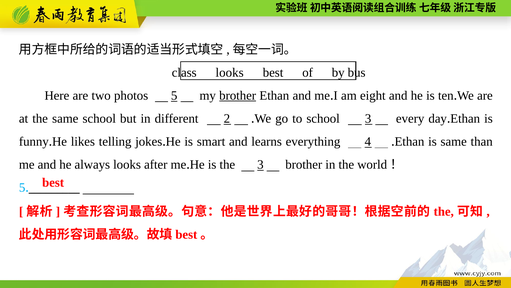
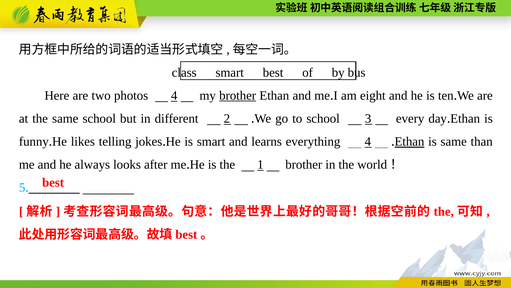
class looks: looks -> smart
photos 5: 5 -> 4
Ethan at (409, 141) underline: none -> present
the 3: 3 -> 1
